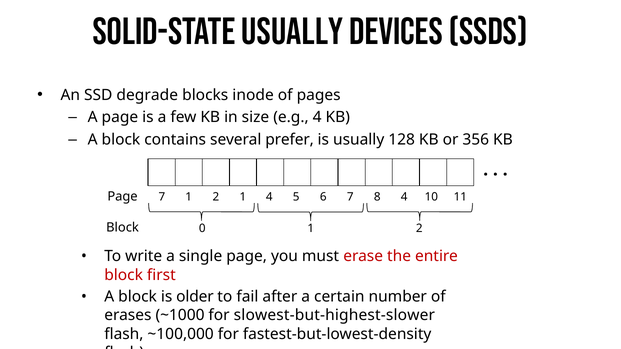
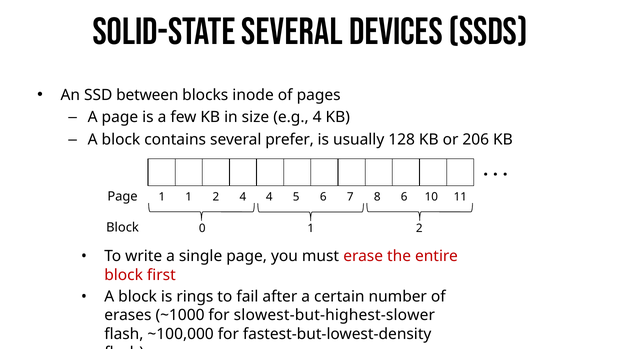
Solid-state Usually: Usually -> Several
degrade: degrade -> between
356: 356 -> 206
Page 7: 7 -> 1
2 1: 1 -> 4
8 4: 4 -> 6
older: older -> rings
